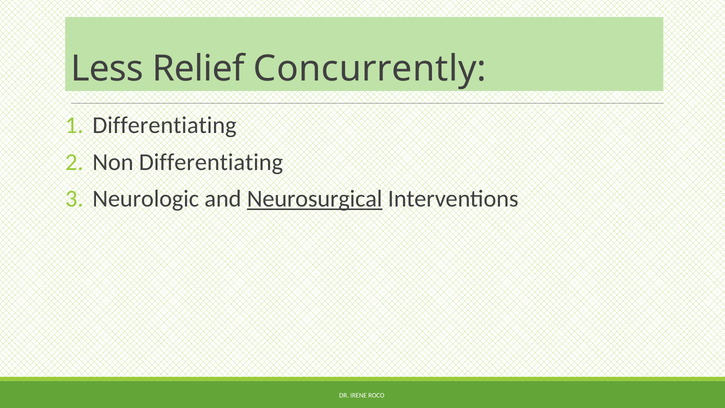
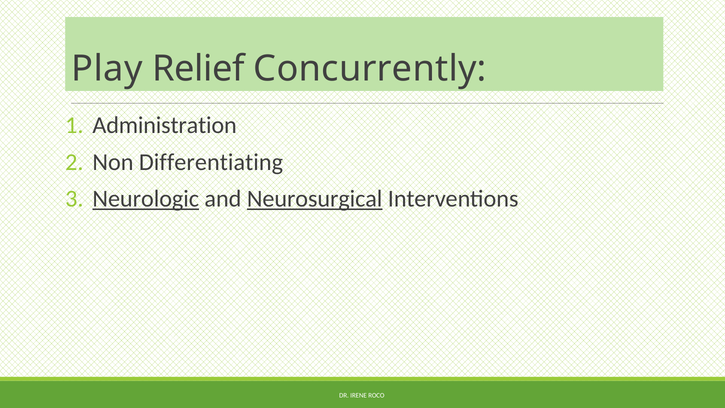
Less: Less -> Play
Differentiating at (164, 125): Differentiating -> Administration
Neurologic underline: none -> present
